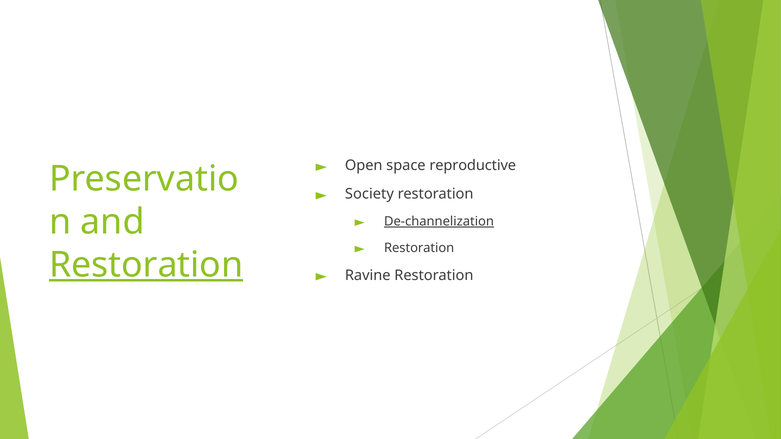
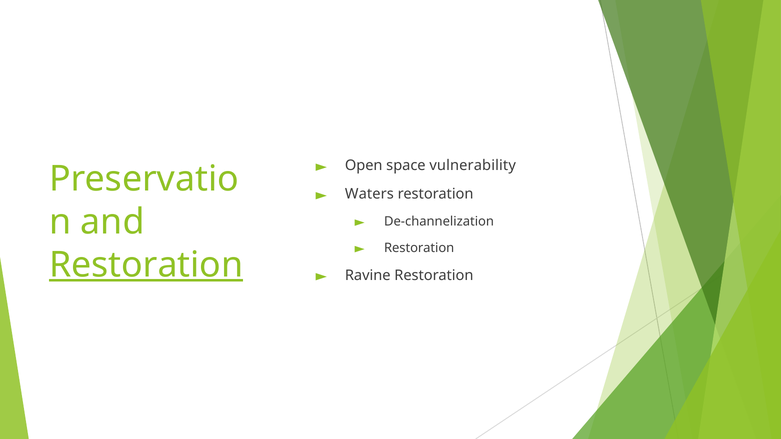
reproductive: reproductive -> vulnerability
Society: Society -> Waters
De-channelization underline: present -> none
